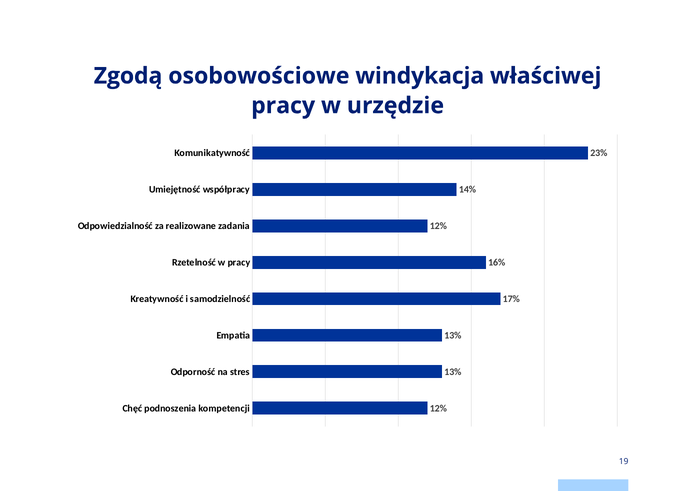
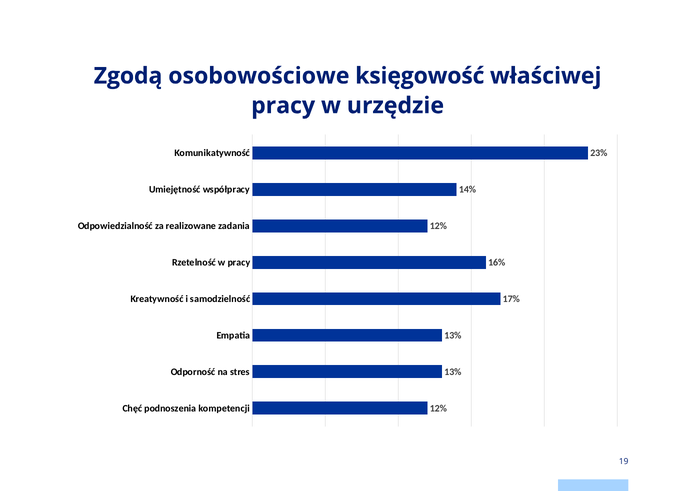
windykacja: windykacja -> księgowość
